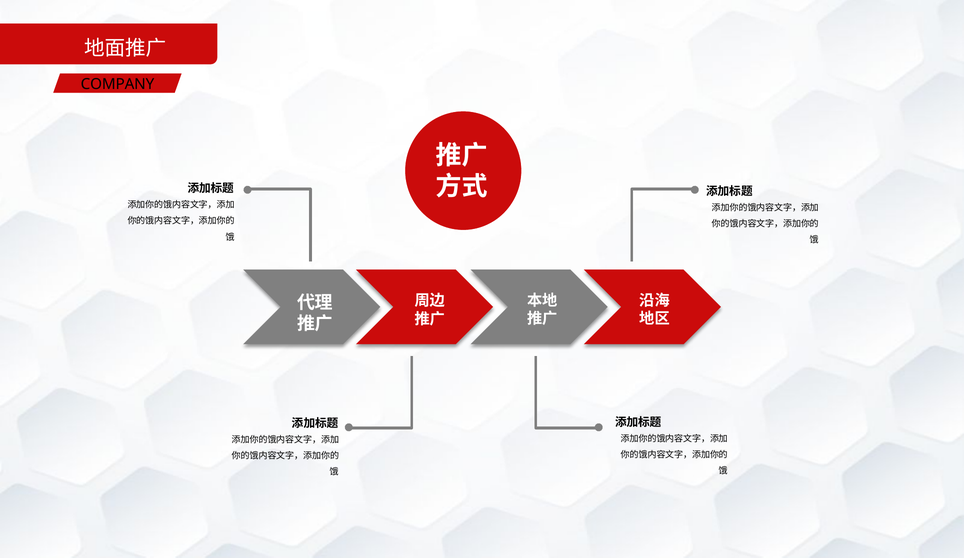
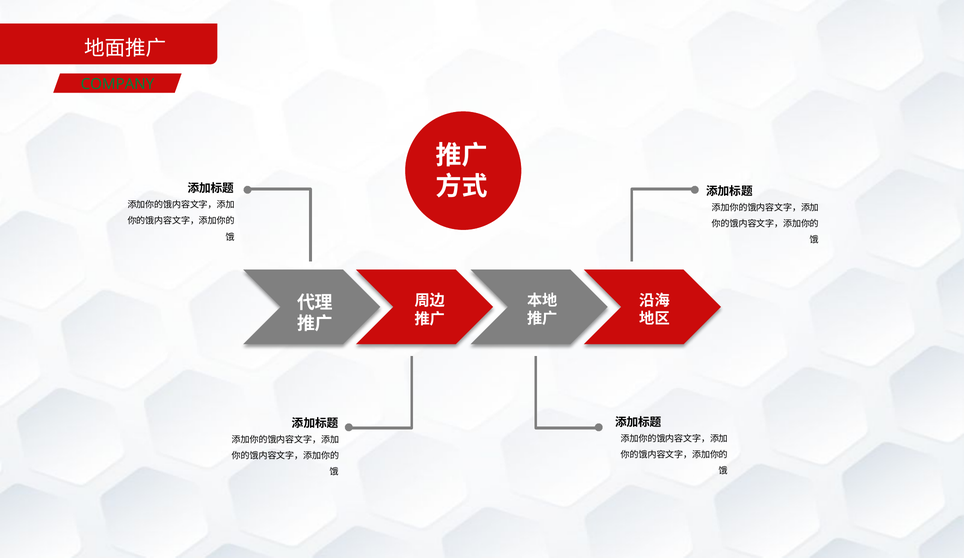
COMPANY colour: black -> green
